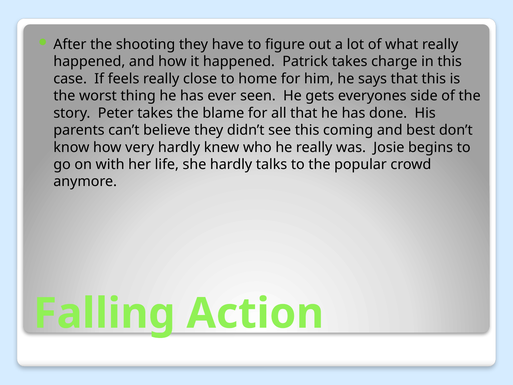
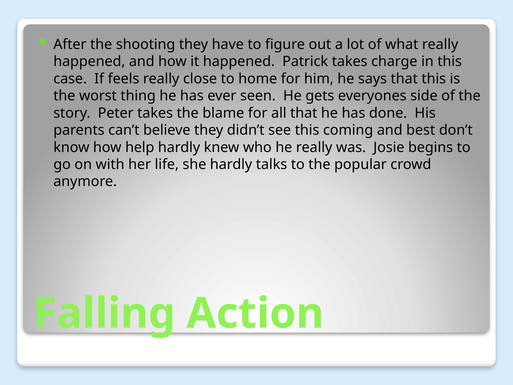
very: very -> help
